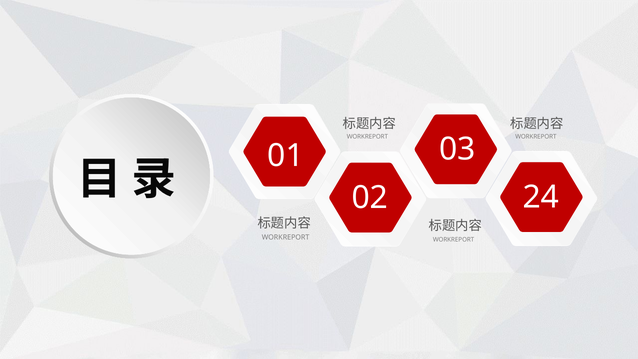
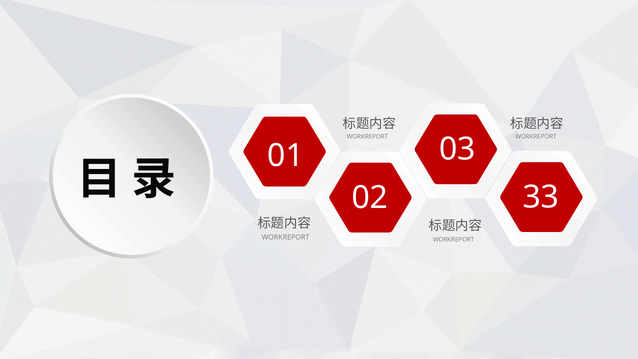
24: 24 -> 33
